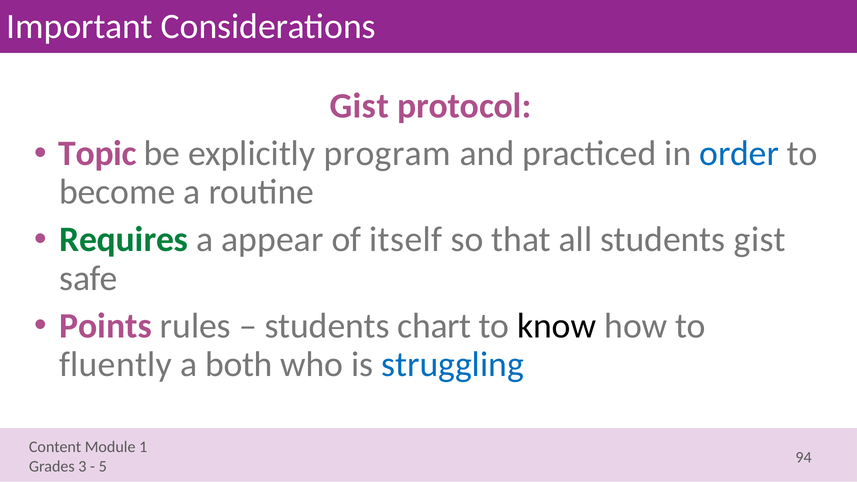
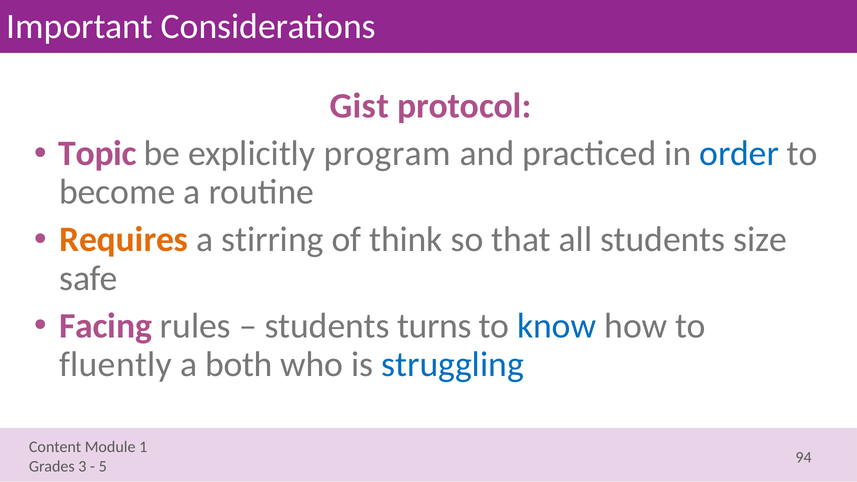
Requires colour: green -> orange
appear: appear -> stirring
itself: itself -> think
students gist: gist -> size
Points: Points -> Facing
chart: chart -> turns
know colour: black -> blue
